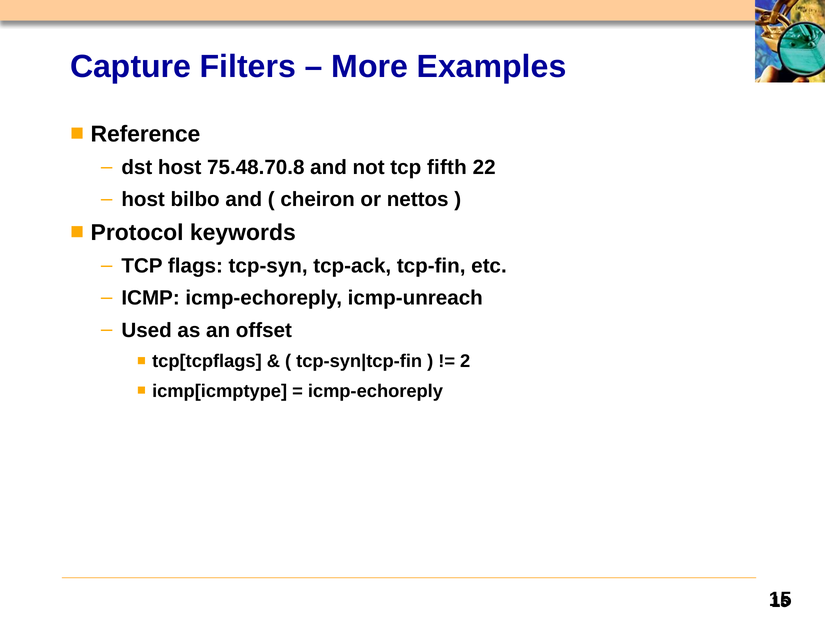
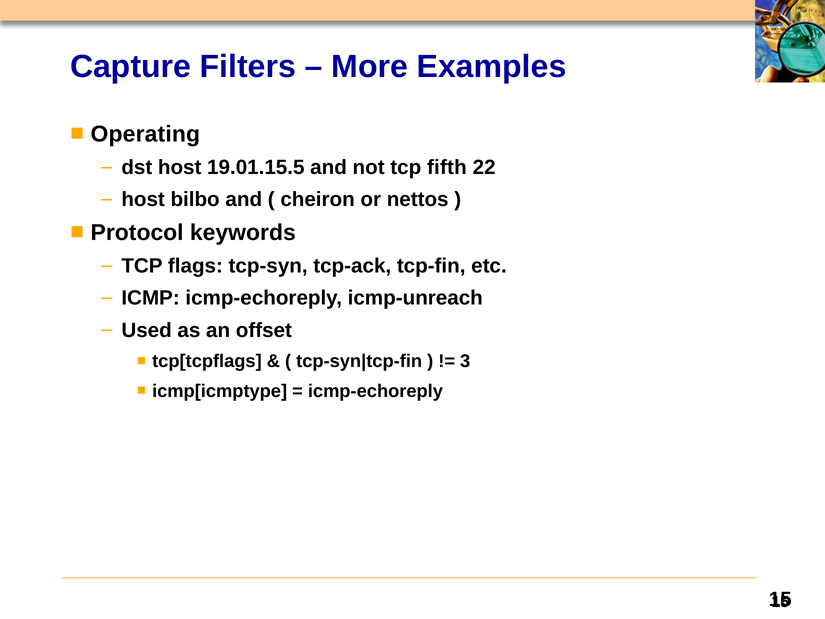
Reference: Reference -> Operating
75.48.70.8: 75.48.70.8 -> 19.01.15.5
2: 2 -> 3
